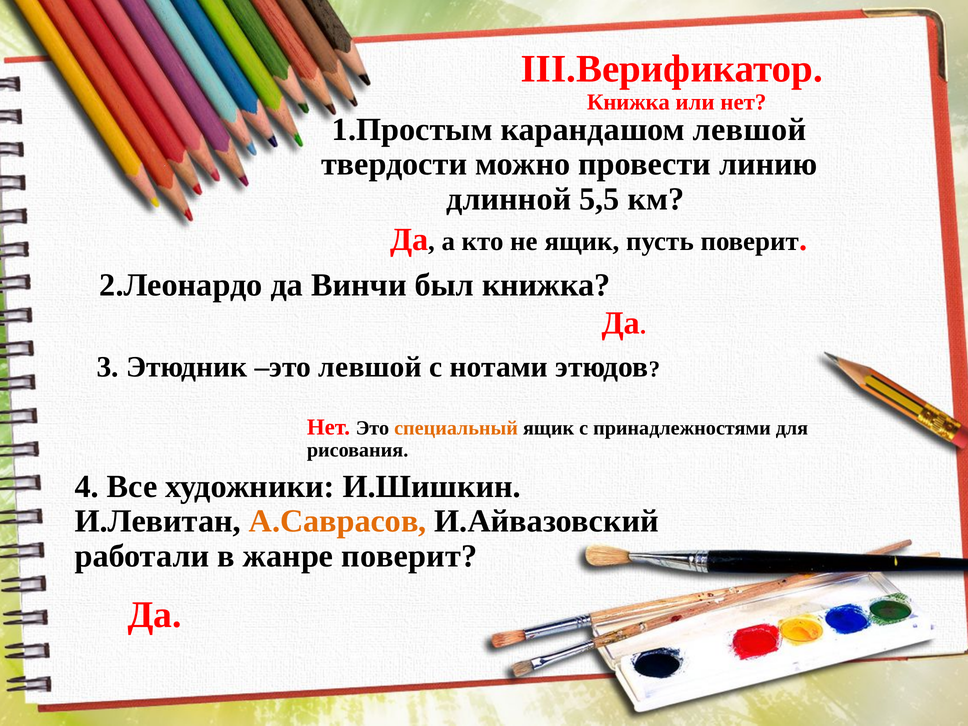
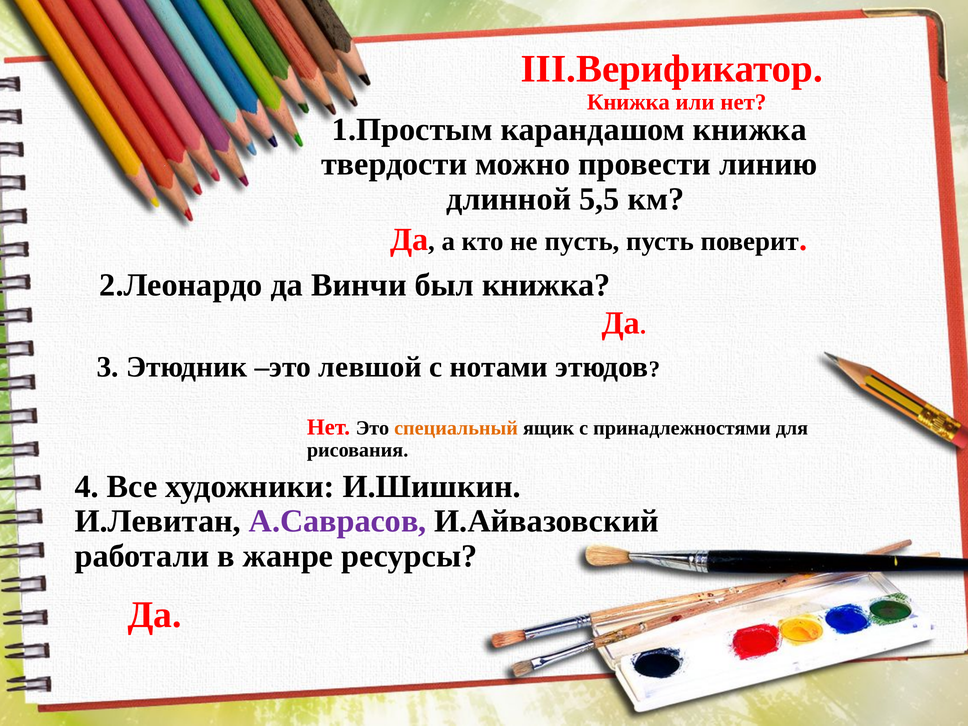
карандашом левшой: левшой -> книжка
не ящик: ящик -> пусть
А.Саврасов colour: orange -> purple
жанре поверит: поверит -> ресурсы
